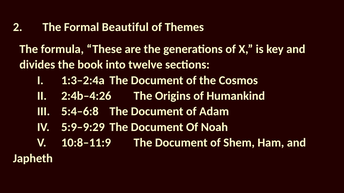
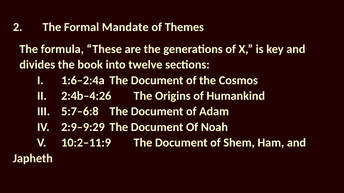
Beautiful: Beautiful -> Mandate
1:3–2:4a: 1:3–2:4a -> 1:6–2:4a
5:4–6:8: 5:4–6:8 -> 5:7–6:8
5:9–9:29: 5:9–9:29 -> 2:9–9:29
10:8–11:9: 10:8–11:9 -> 10:2–11:9
